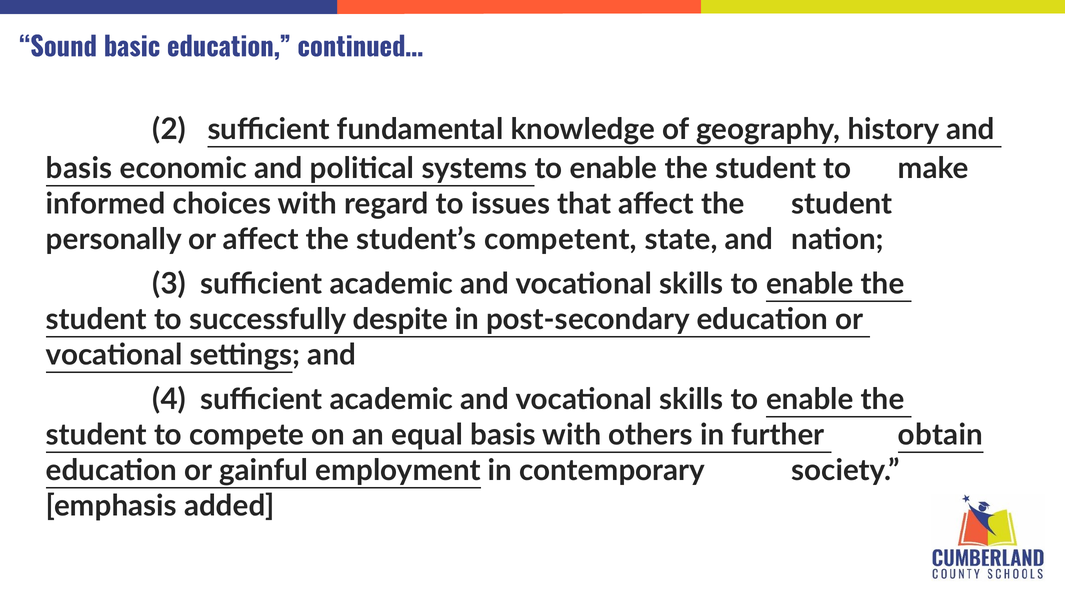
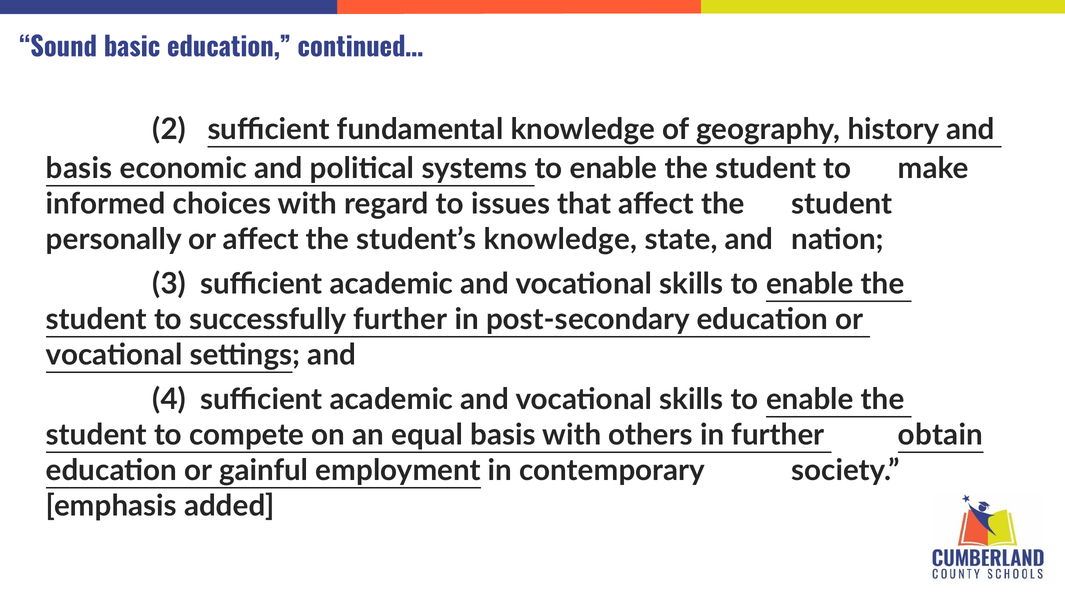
student’s competent: competent -> knowledge
successfully despite: despite -> further
